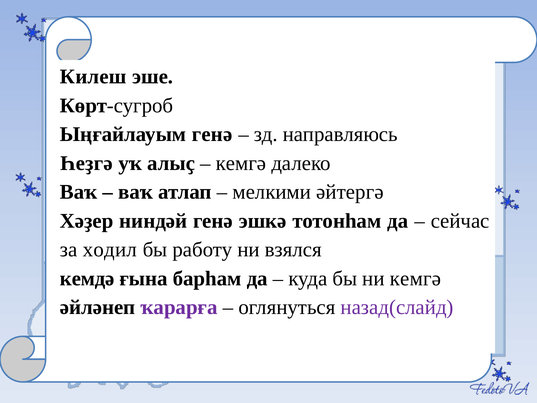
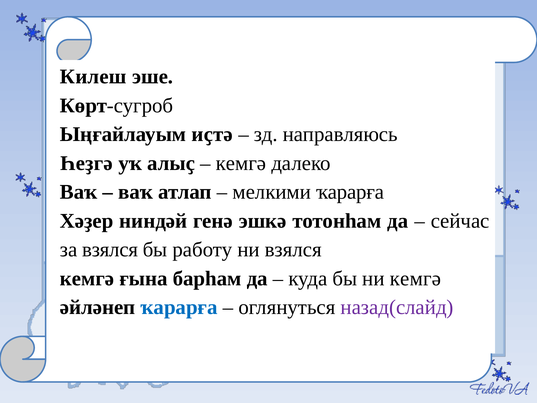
Ыңғайлауым генә: генә -> иҫтә
мелкими әйтергә: әйтергә -> ҡарарға
за ходил: ходил -> взялся
кемдә at (87, 278): кемдә -> кемгә
ҡарарға at (179, 307) colour: purple -> blue
